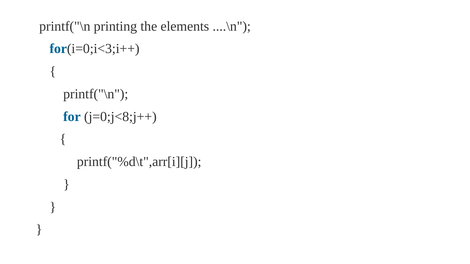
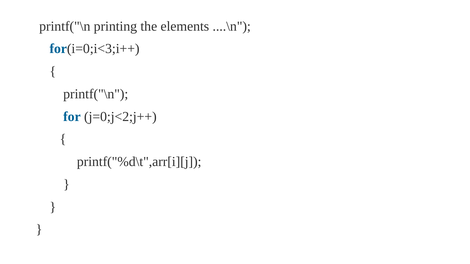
j=0;j<8;j++: j=0;j<8;j++ -> j=0;j<2;j++
